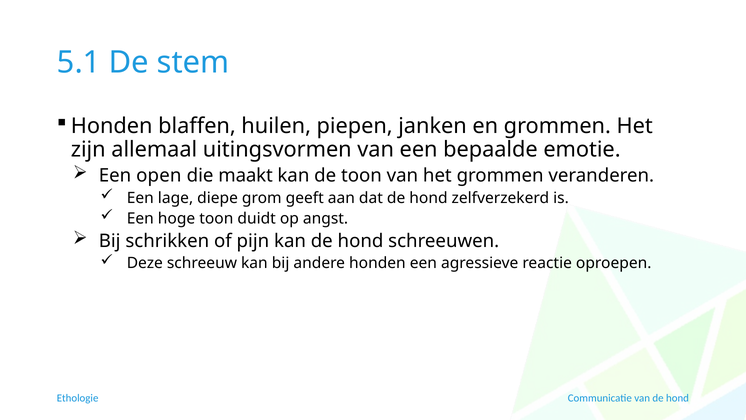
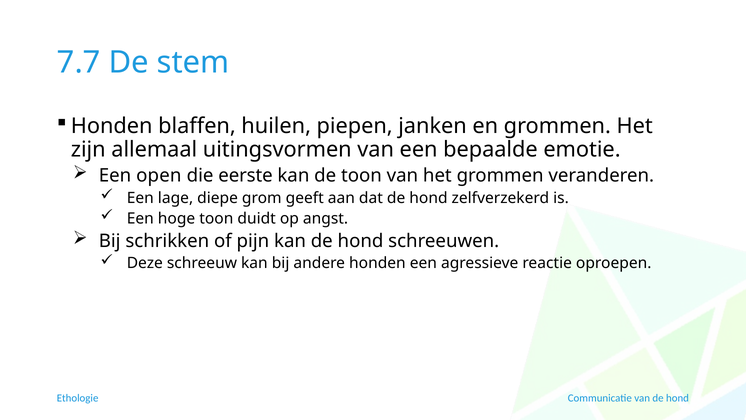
5.1: 5.1 -> 7.7
maakt: maakt -> eerste
